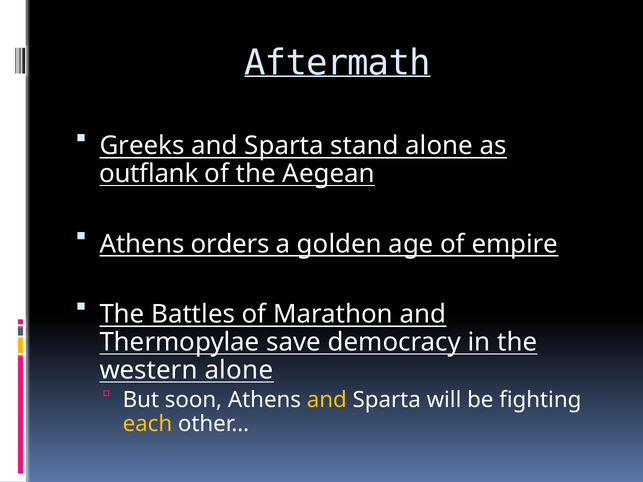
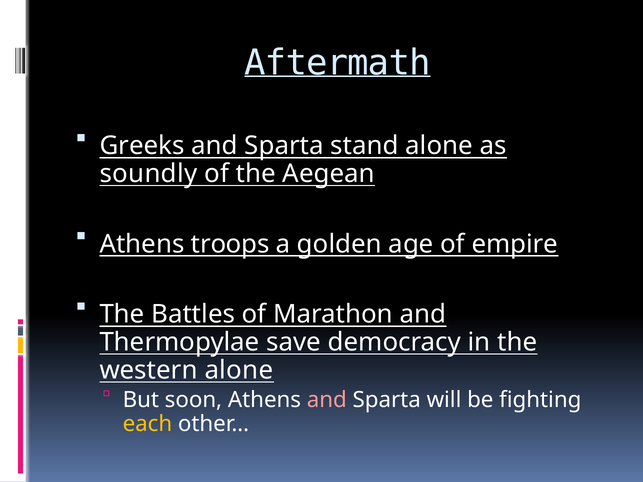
outflank: outflank -> soundly
orders: orders -> troops
and at (327, 400) colour: yellow -> pink
